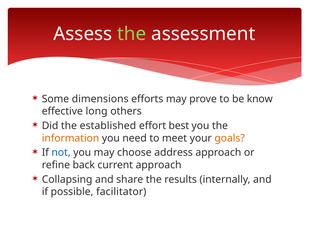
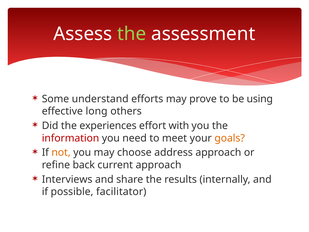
dimensions: dimensions -> understand
know: know -> using
established: established -> experiences
best: best -> with
information colour: orange -> red
not colour: blue -> orange
Collapsing: Collapsing -> Interviews
